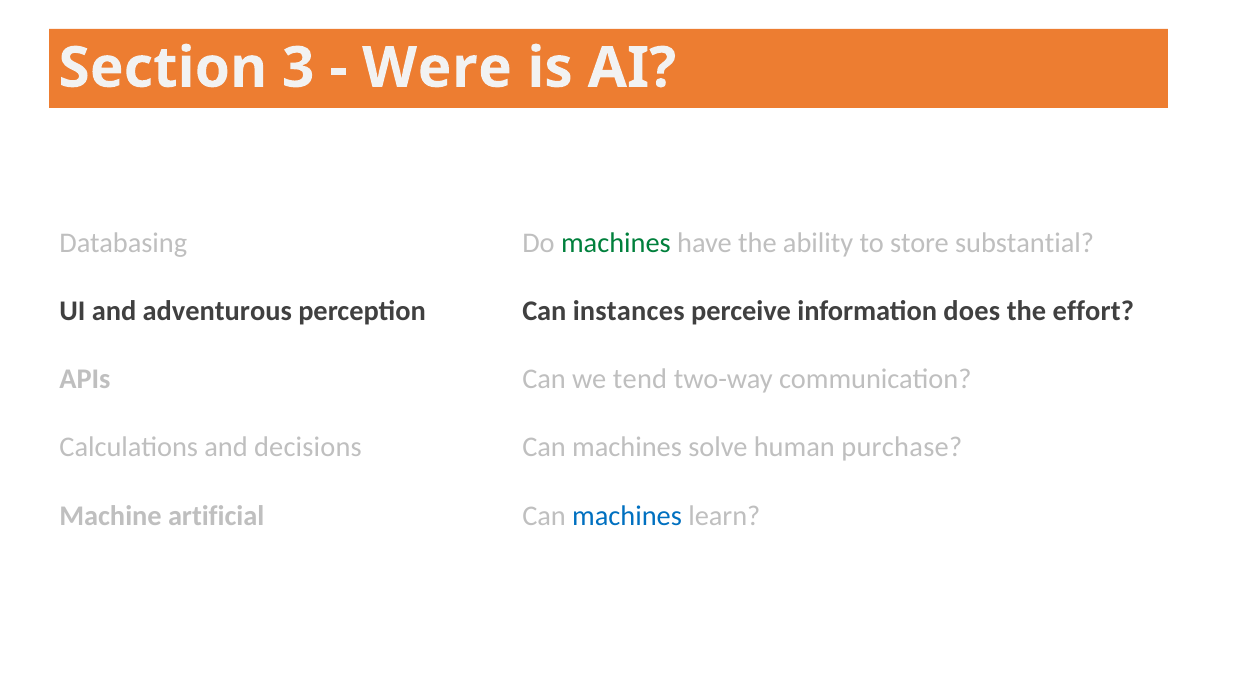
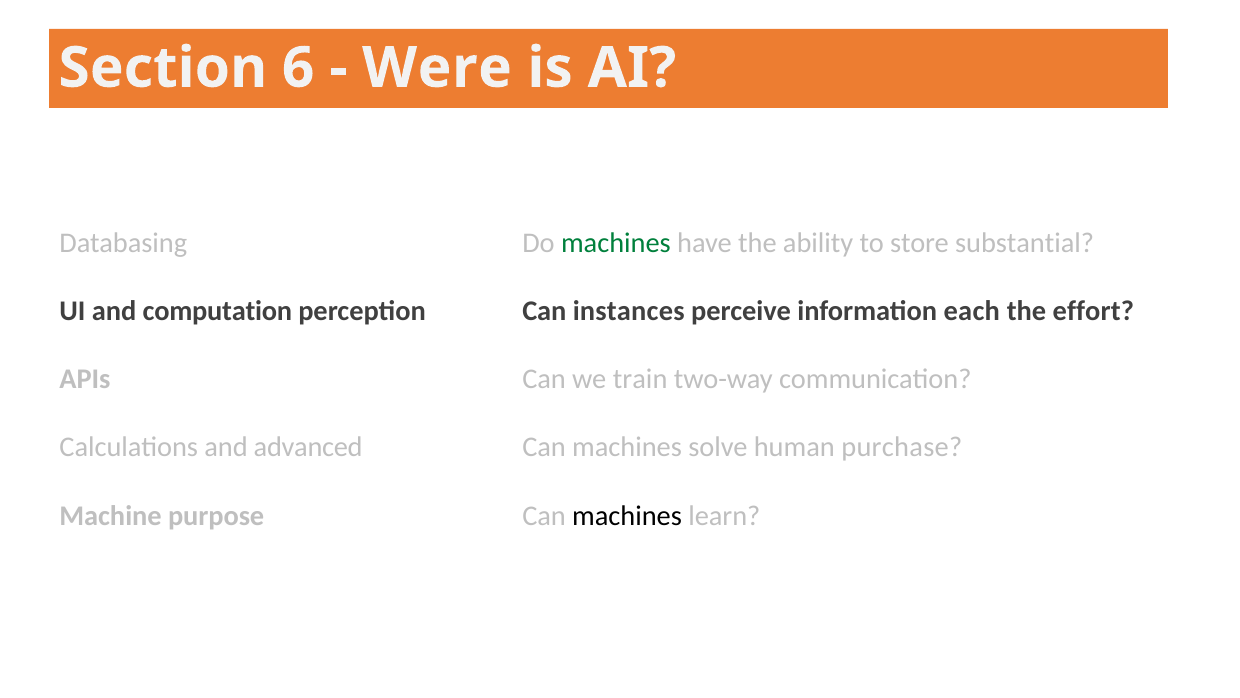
3: 3 -> 6
adventurous: adventurous -> computation
does: does -> each
tend: tend -> train
decisions: decisions -> advanced
artificial: artificial -> purpose
machines at (627, 515) colour: blue -> black
